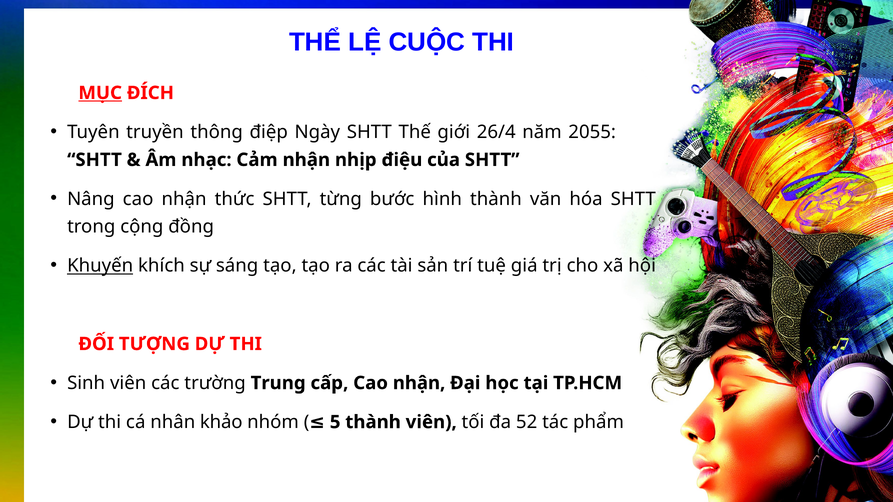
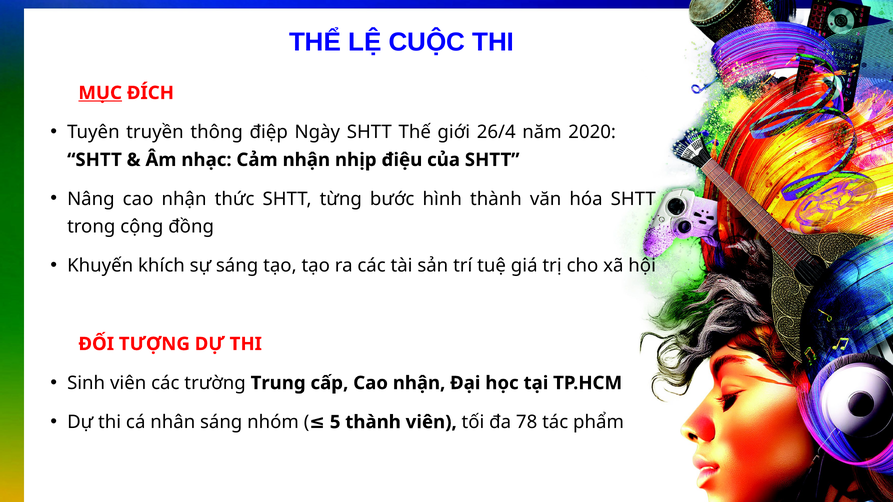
2055: 2055 -> 2020
Khuyến underline: present -> none
nhân khảo: khảo -> sáng
52: 52 -> 78
